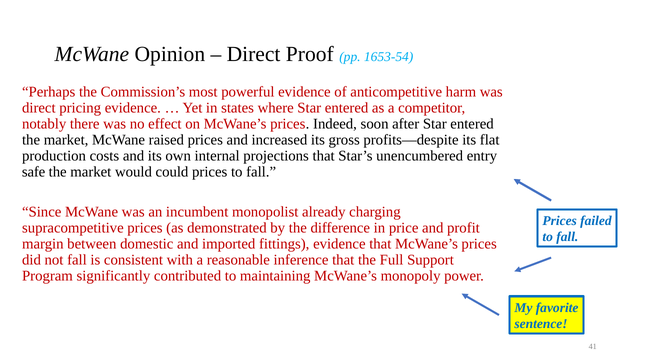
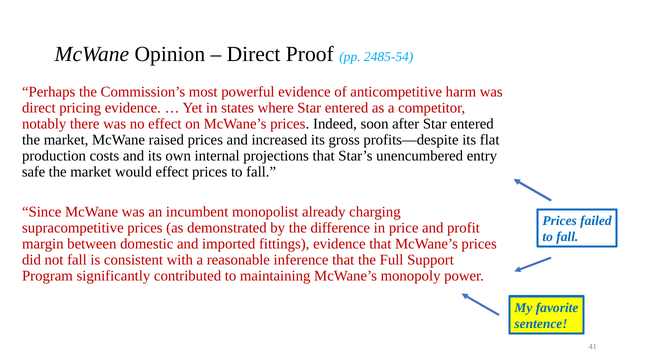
1653-54: 1653-54 -> 2485-54
would could: could -> effect
